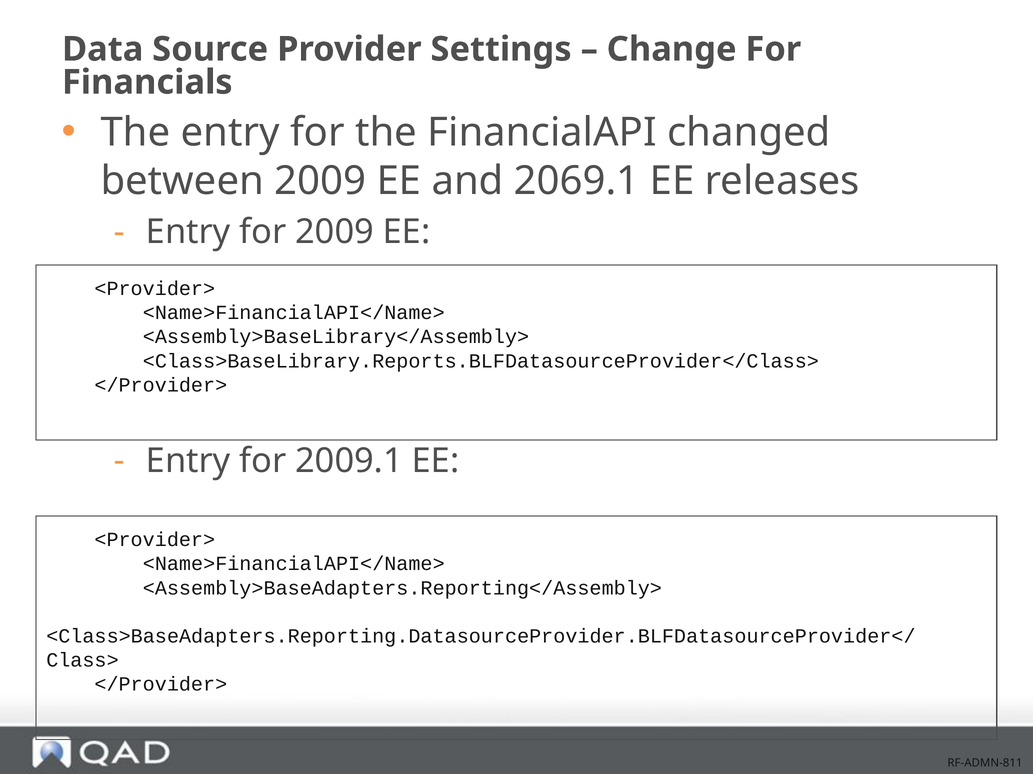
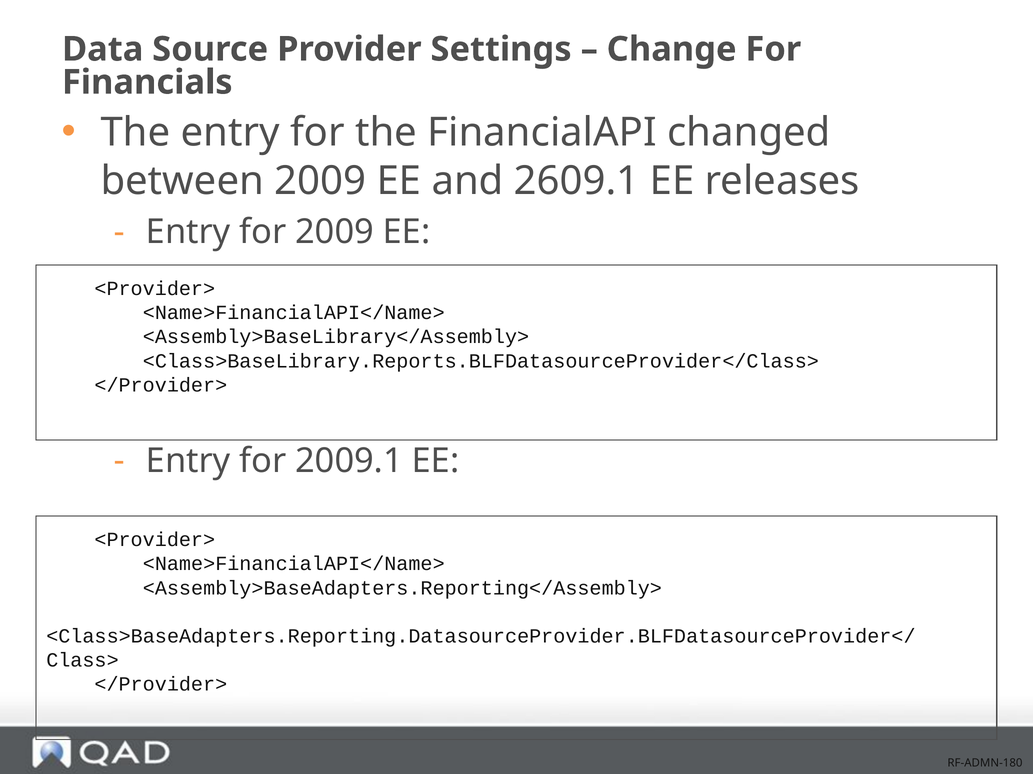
2069.1: 2069.1 -> 2609.1
RF-ADMN-811: RF-ADMN-811 -> RF-ADMN-180
